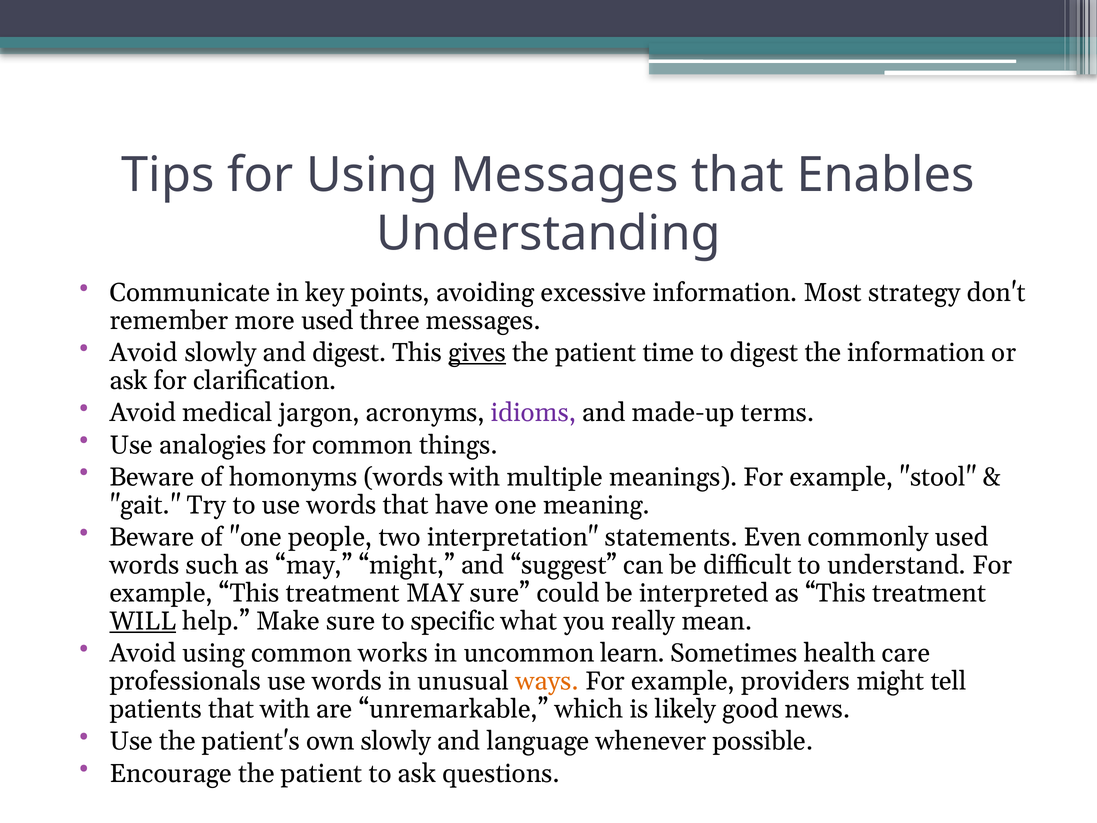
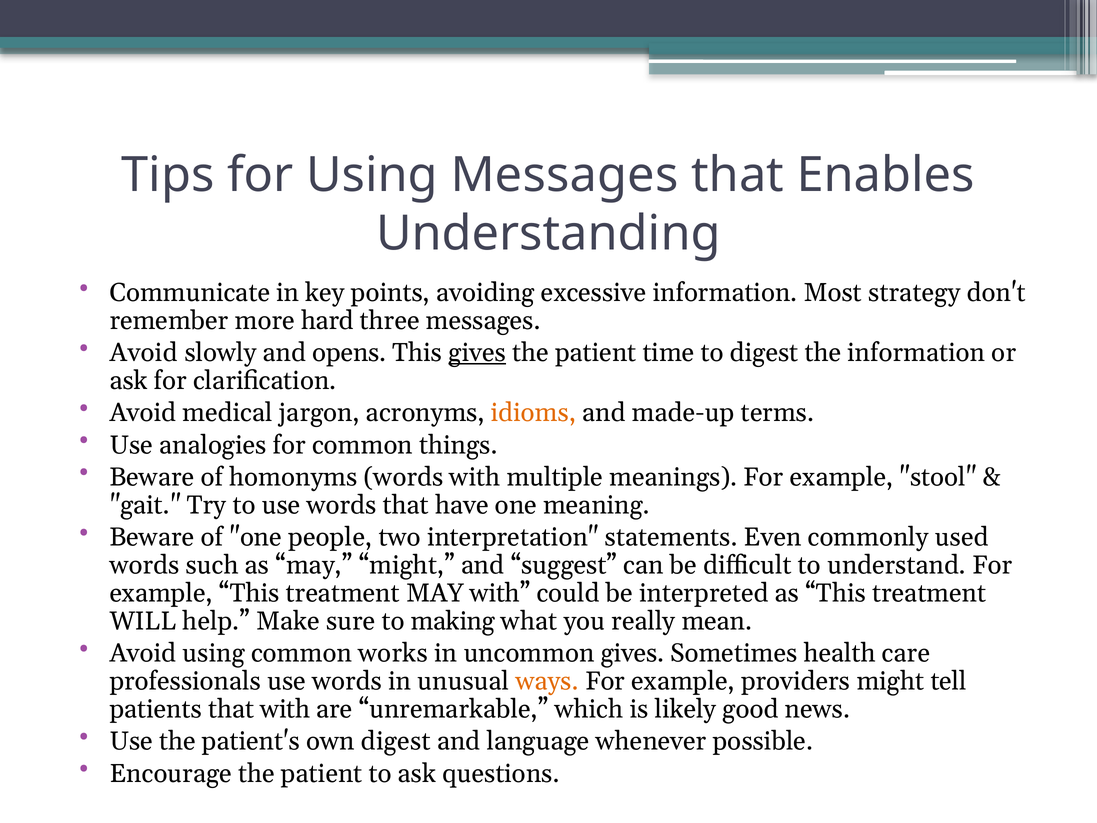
more used: used -> hard
and digest: digest -> opens
idioms colour: purple -> orange
MAY sure: sure -> with
WILL underline: present -> none
specific: specific -> making
uncommon learn: learn -> gives
own slowly: slowly -> digest
